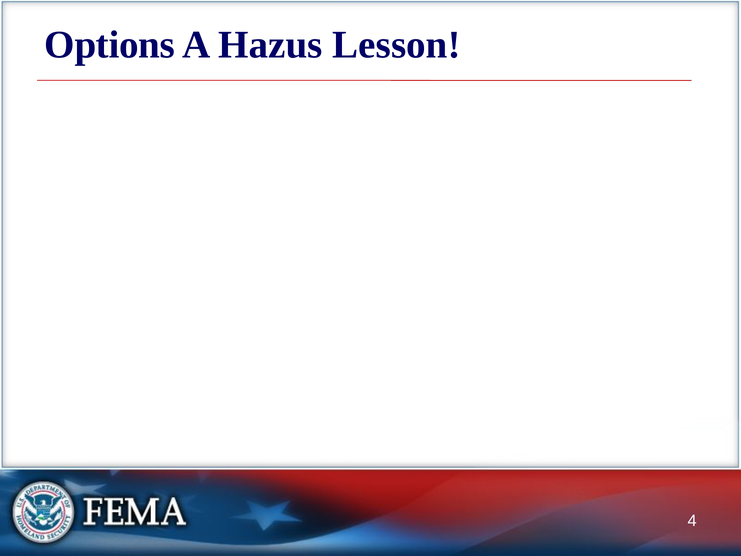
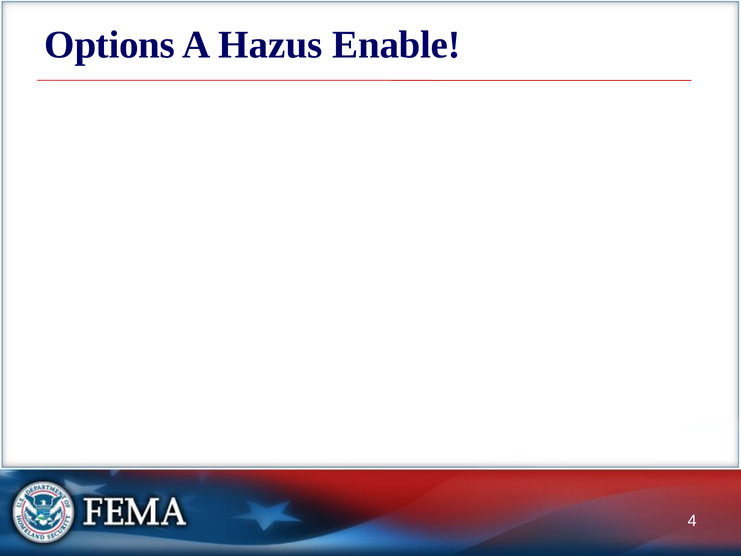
Lesson: Lesson -> Enable
